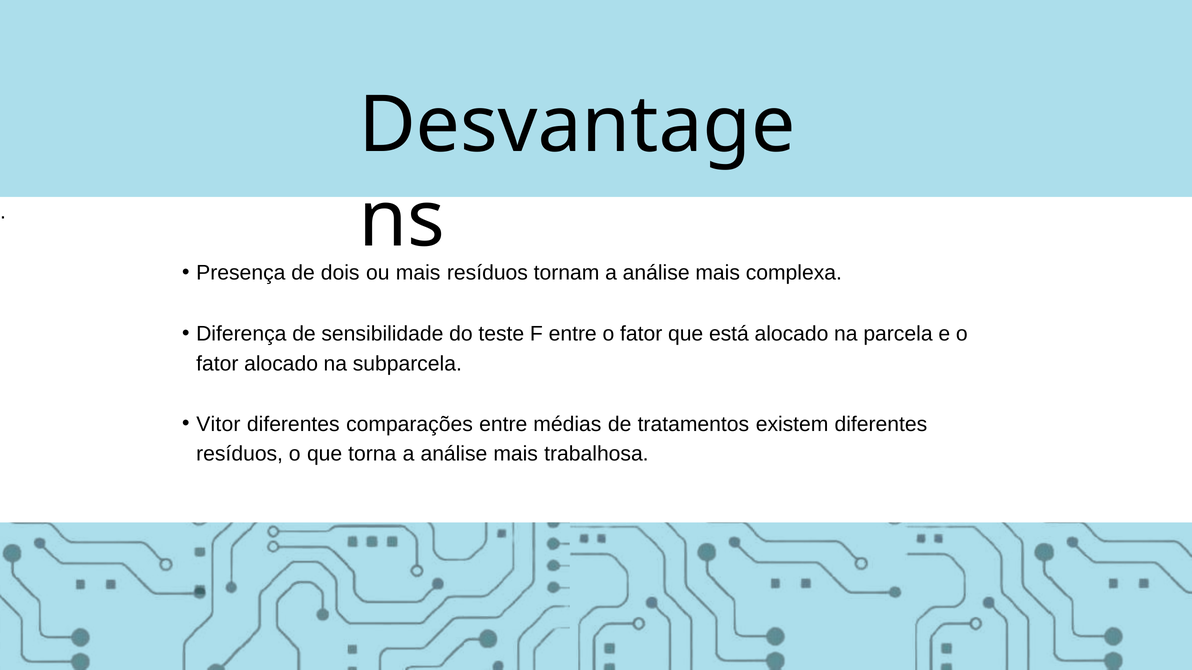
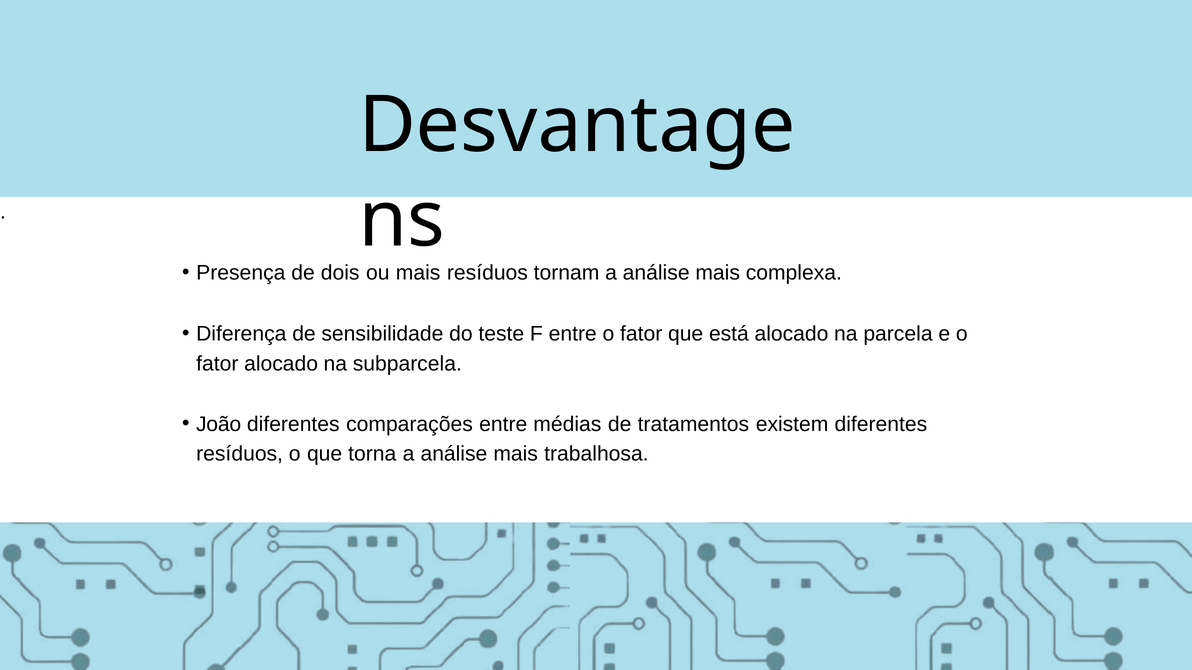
Vitor: Vitor -> João
